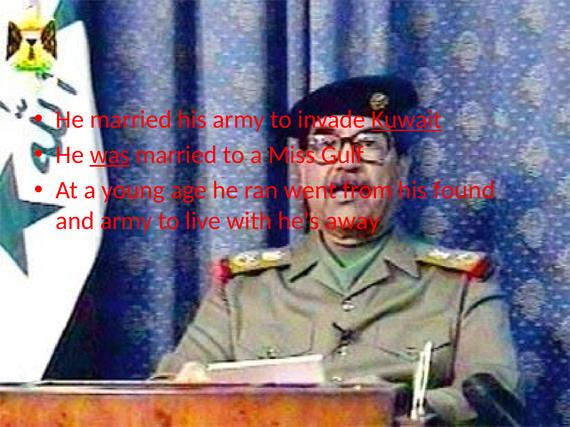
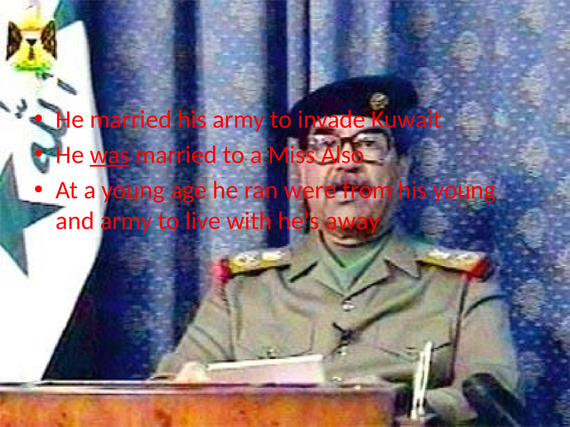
Kuwait underline: present -> none
Gulf: Gulf -> Also
went: went -> were
his found: found -> young
